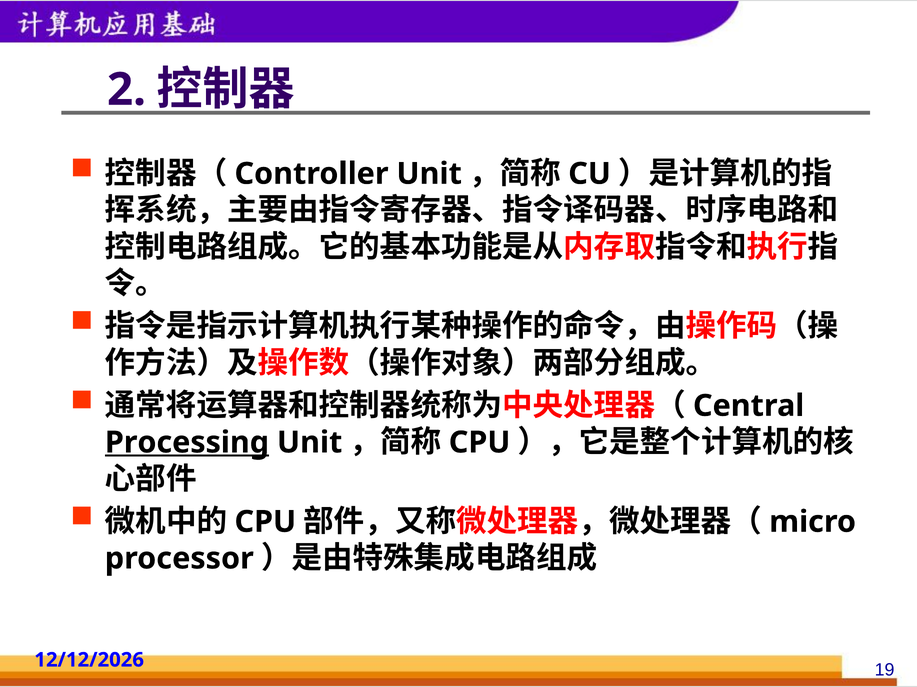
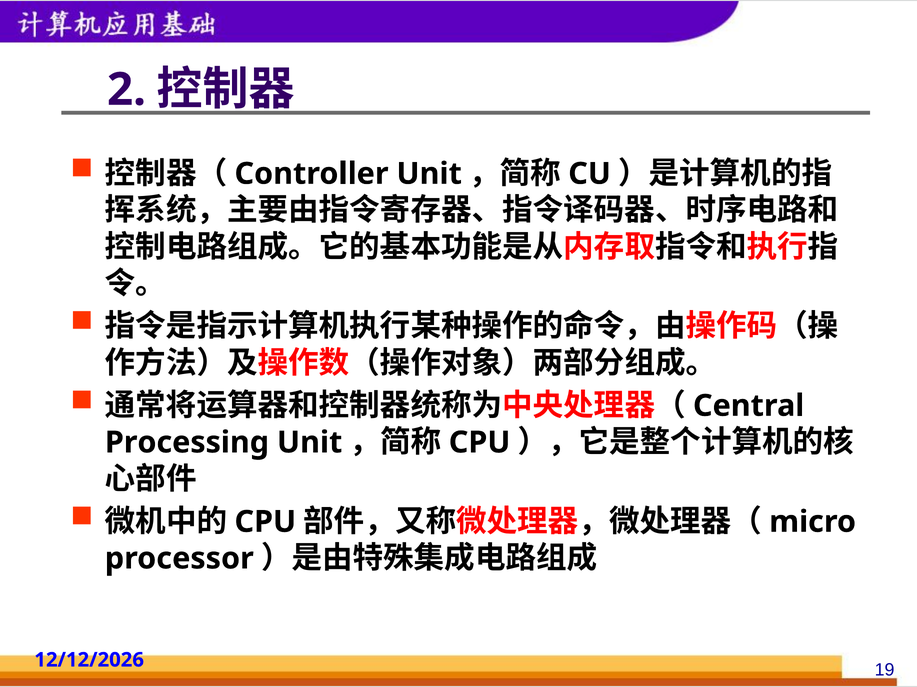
Processing underline: present -> none
